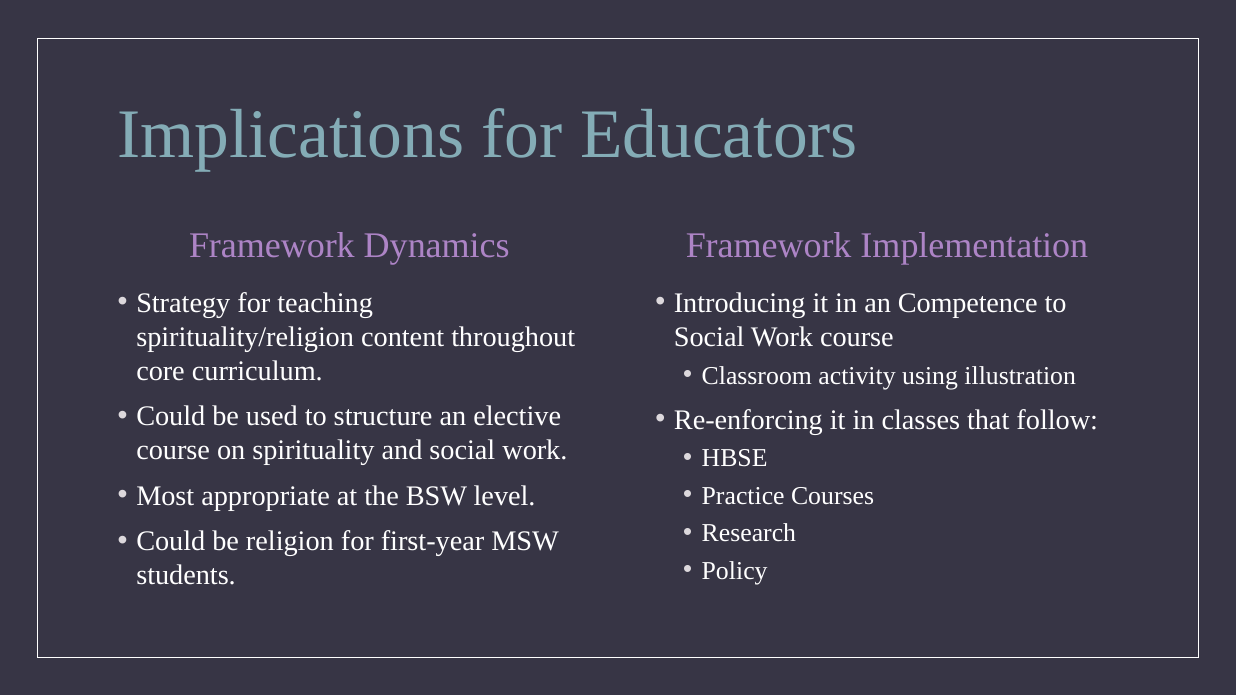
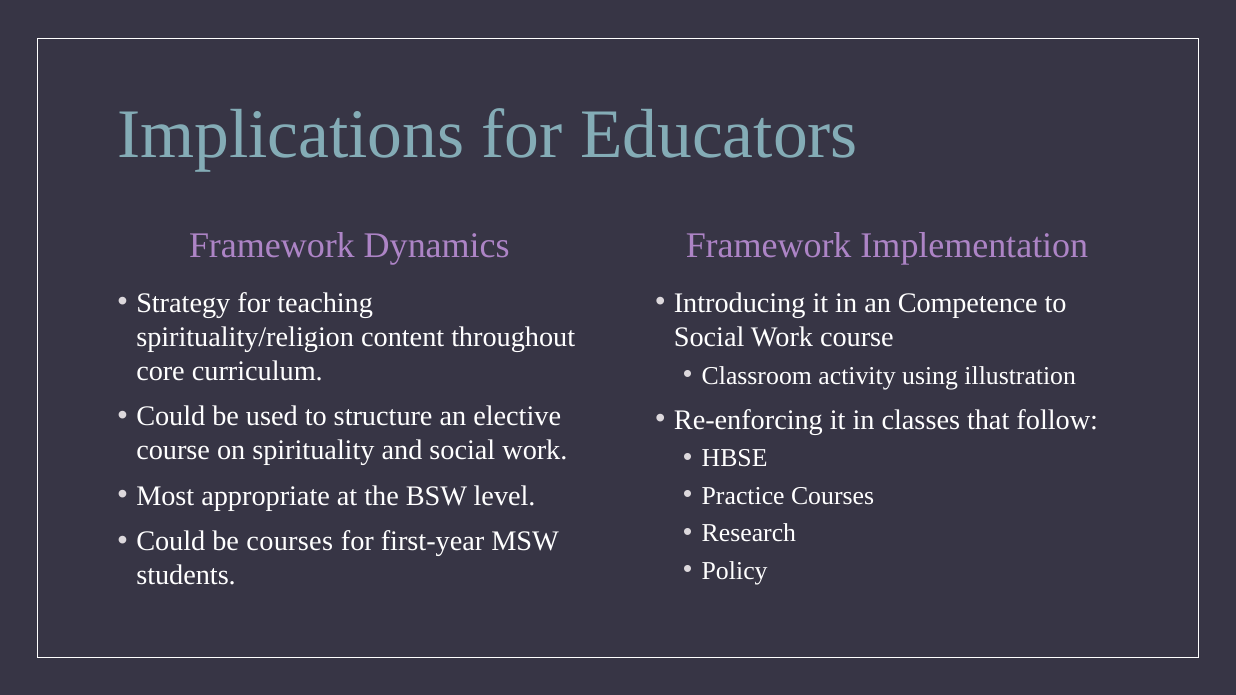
be religion: religion -> courses
